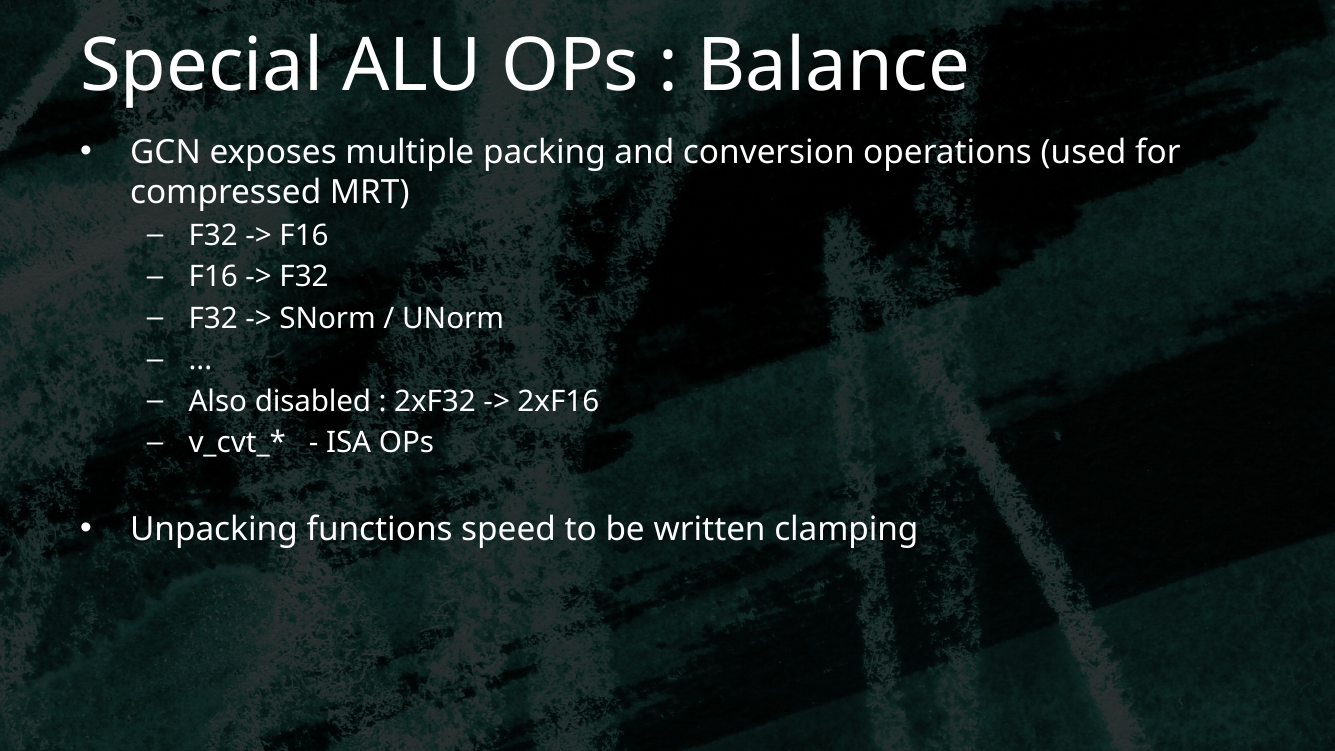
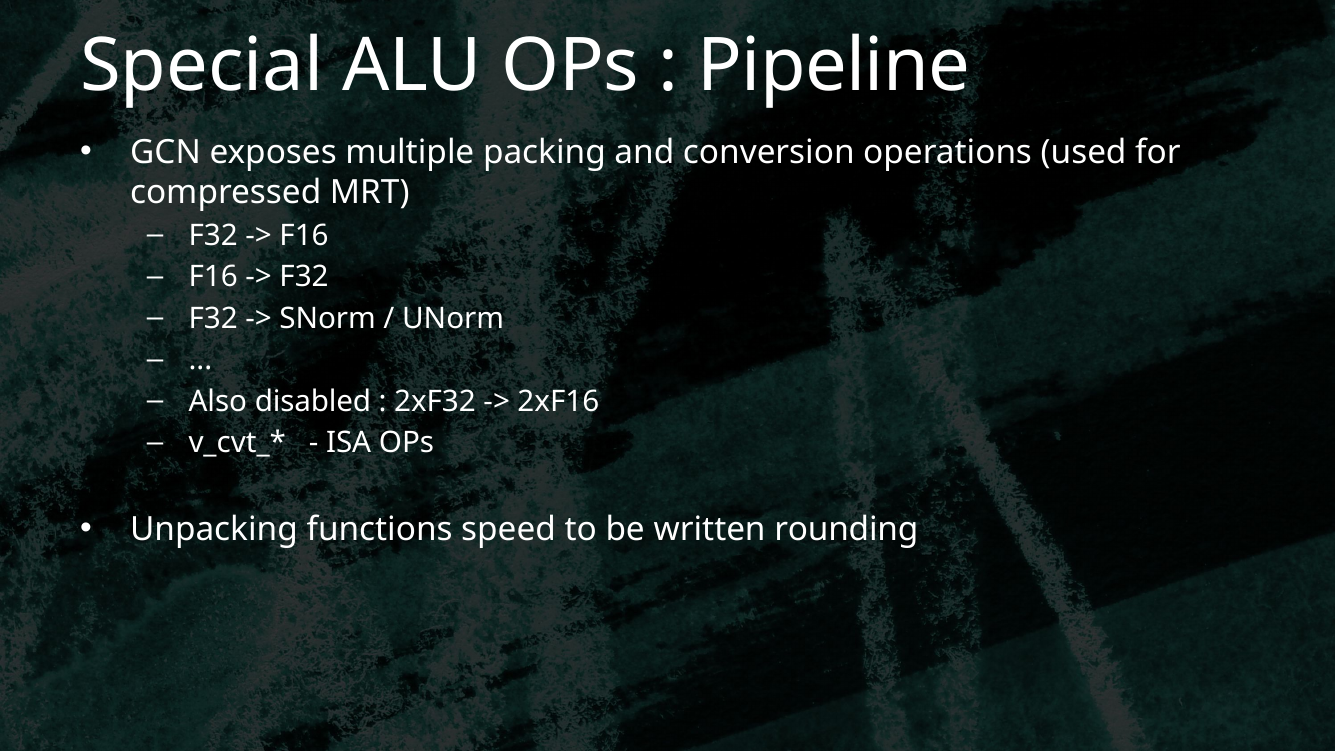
Balance: Balance -> Pipeline
clamping: clamping -> rounding
